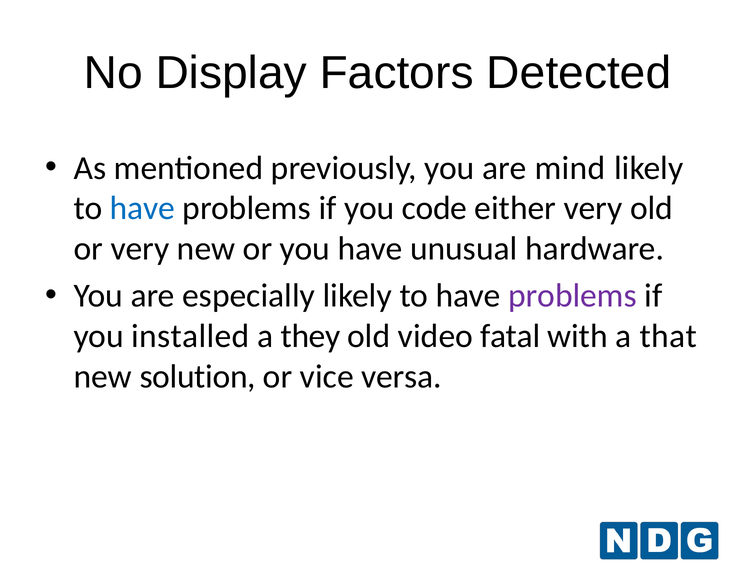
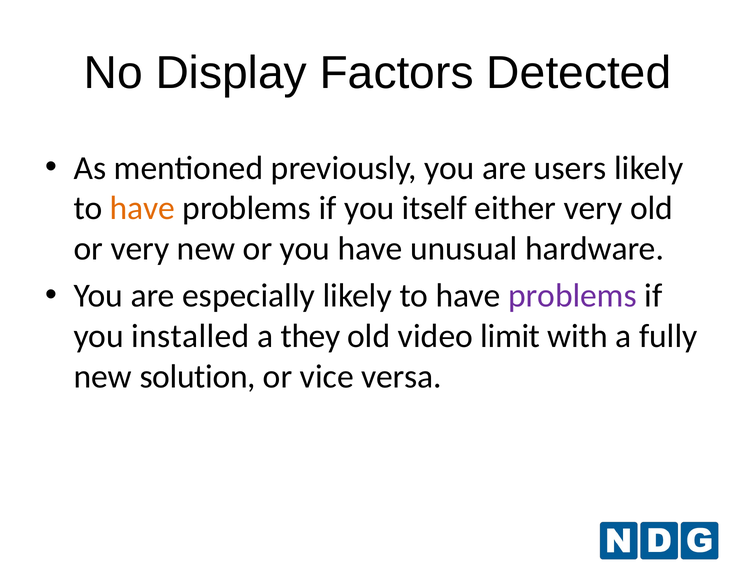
mind: mind -> users
have at (142, 208) colour: blue -> orange
code: code -> itself
fatal: fatal -> limit
that: that -> fully
